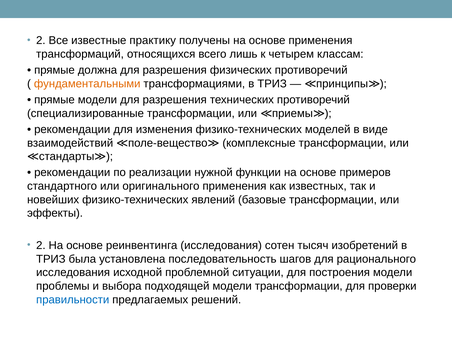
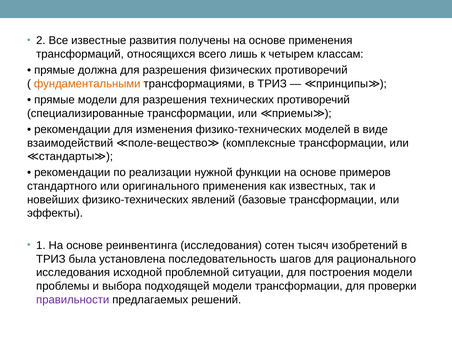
практику: практику -> развития
2 at (41, 245): 2 -> 1
правильности colour: blue -> purple
